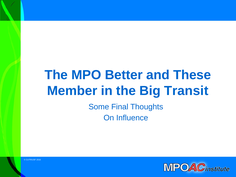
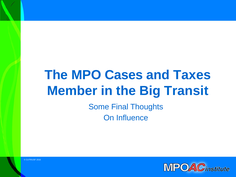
Better: Better -> Cases
These: These -> Taxes
